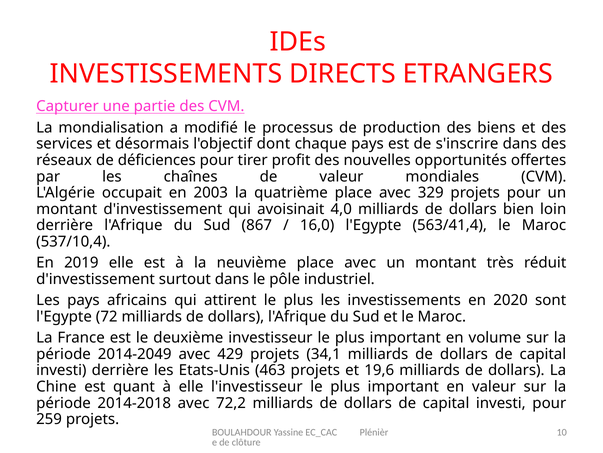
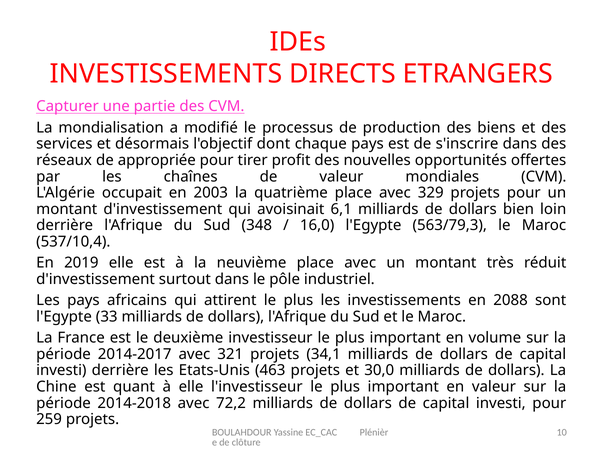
déficiences: déficiences -> appropriée
4,0: 4,0 -> 6,1
867: 867 -> 348
563/41,4: 563/41,4 -> 563/79,3
2020: 2020 -> 2088
72: 72 -> 33
2014-2049: 2014-2049 -> 2014-2017
429: 429 -> 321
19,6: 19,6 -> 30,0
